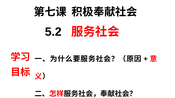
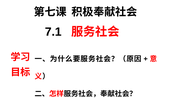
5.2: 5.2 -> 7.1
